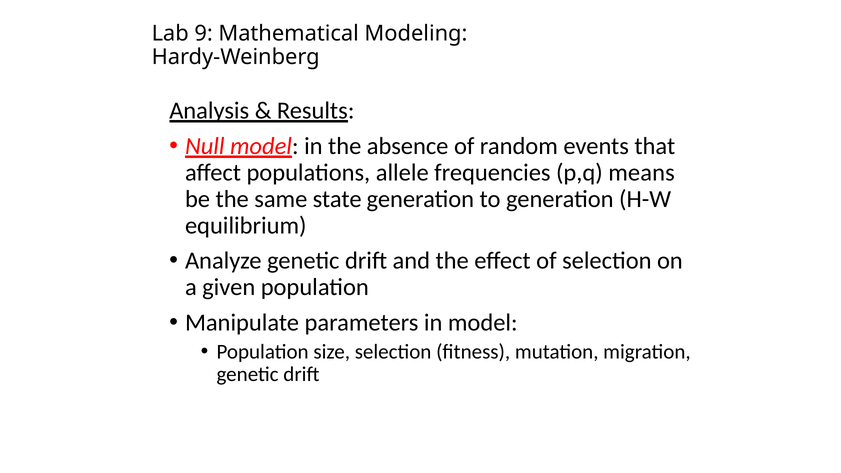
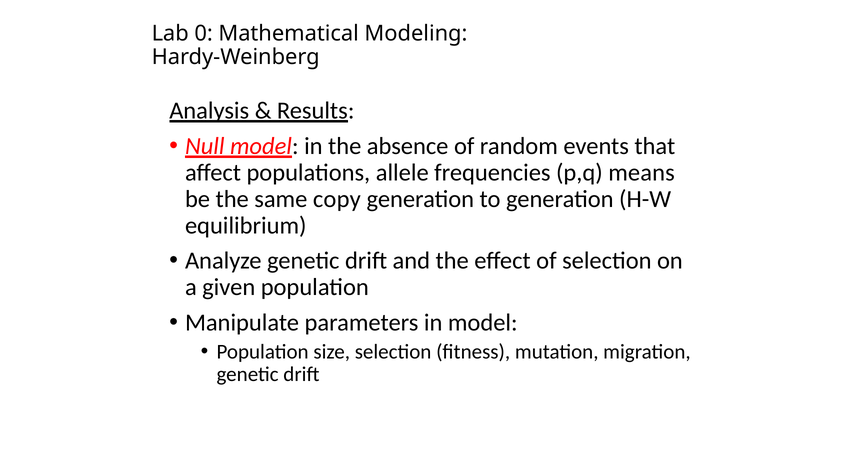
9: 9 -> 0
state: state -> copy
